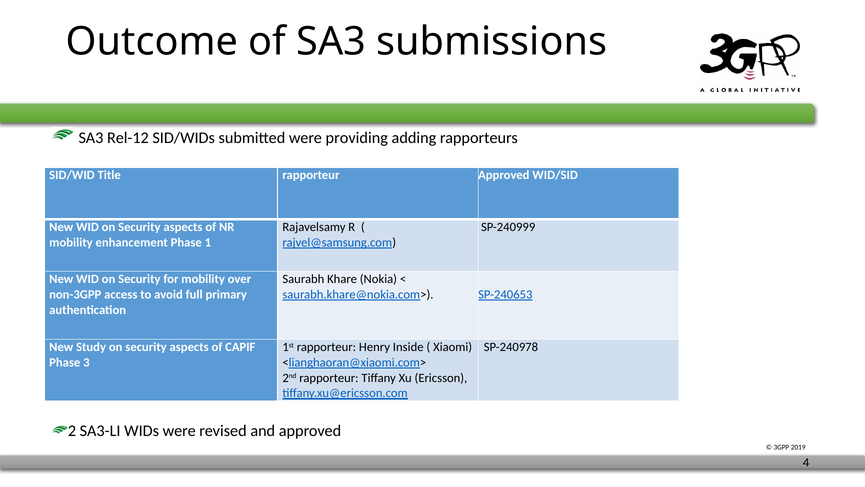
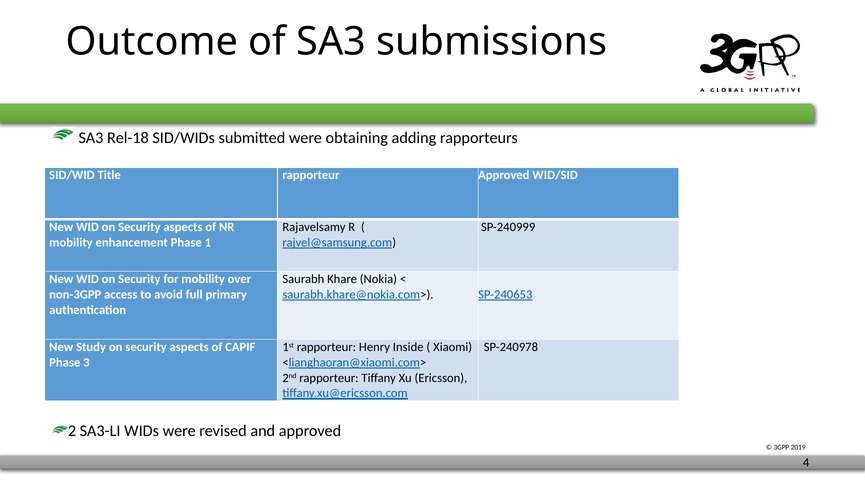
Rel-12: Rel-12 -> Rel-18
providing: providing -> obtaining
